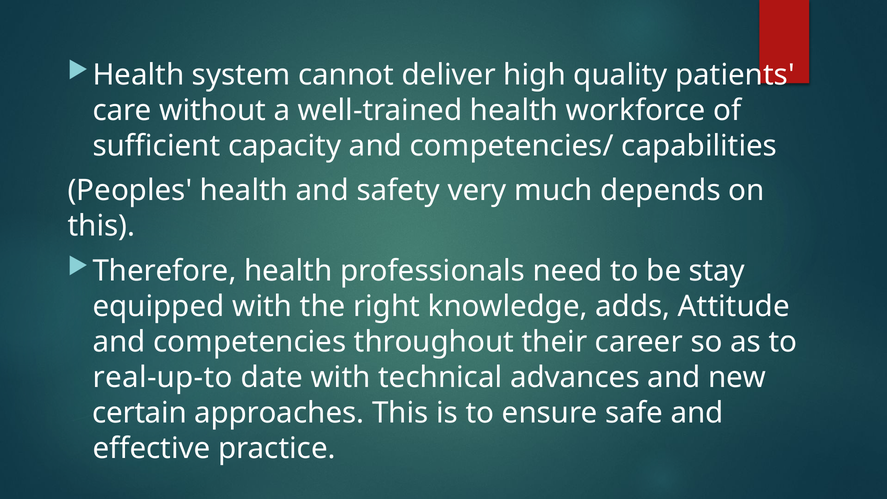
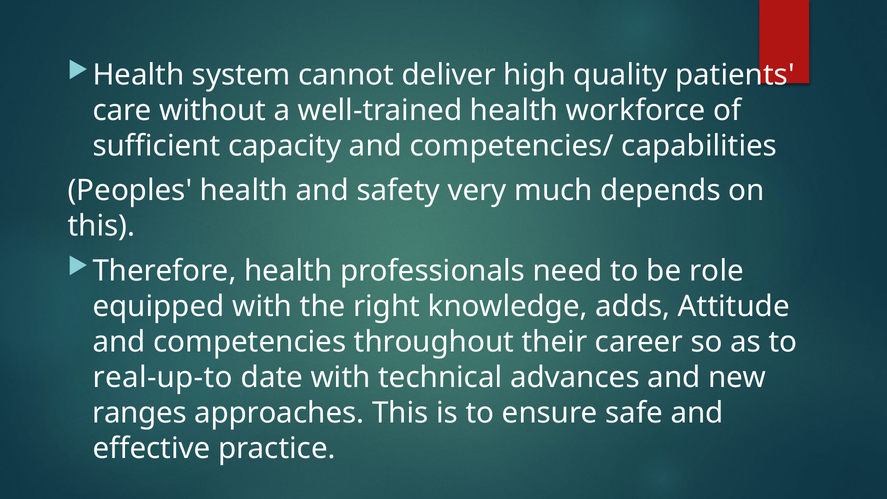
stay: stay -> role
certain: certain -> ranges
